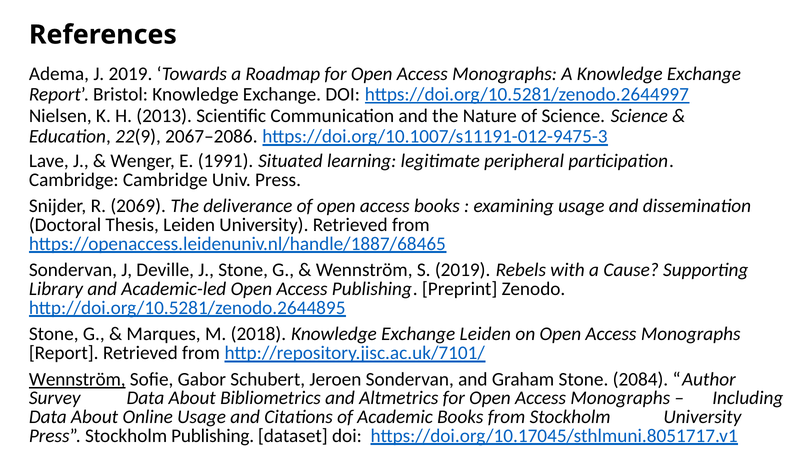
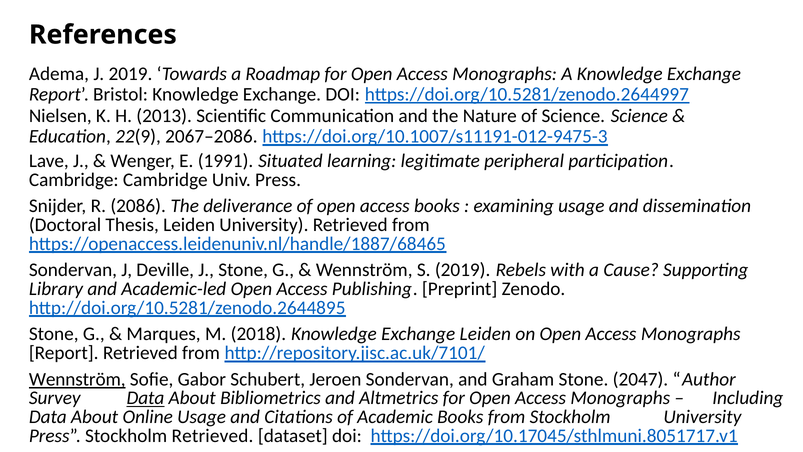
2069: 2069 -> 2086
2084: 2084 -> 2047
Data at (145, 398) underline: none -> present
Stockholm Publishing: Publishing -> Retrieved
